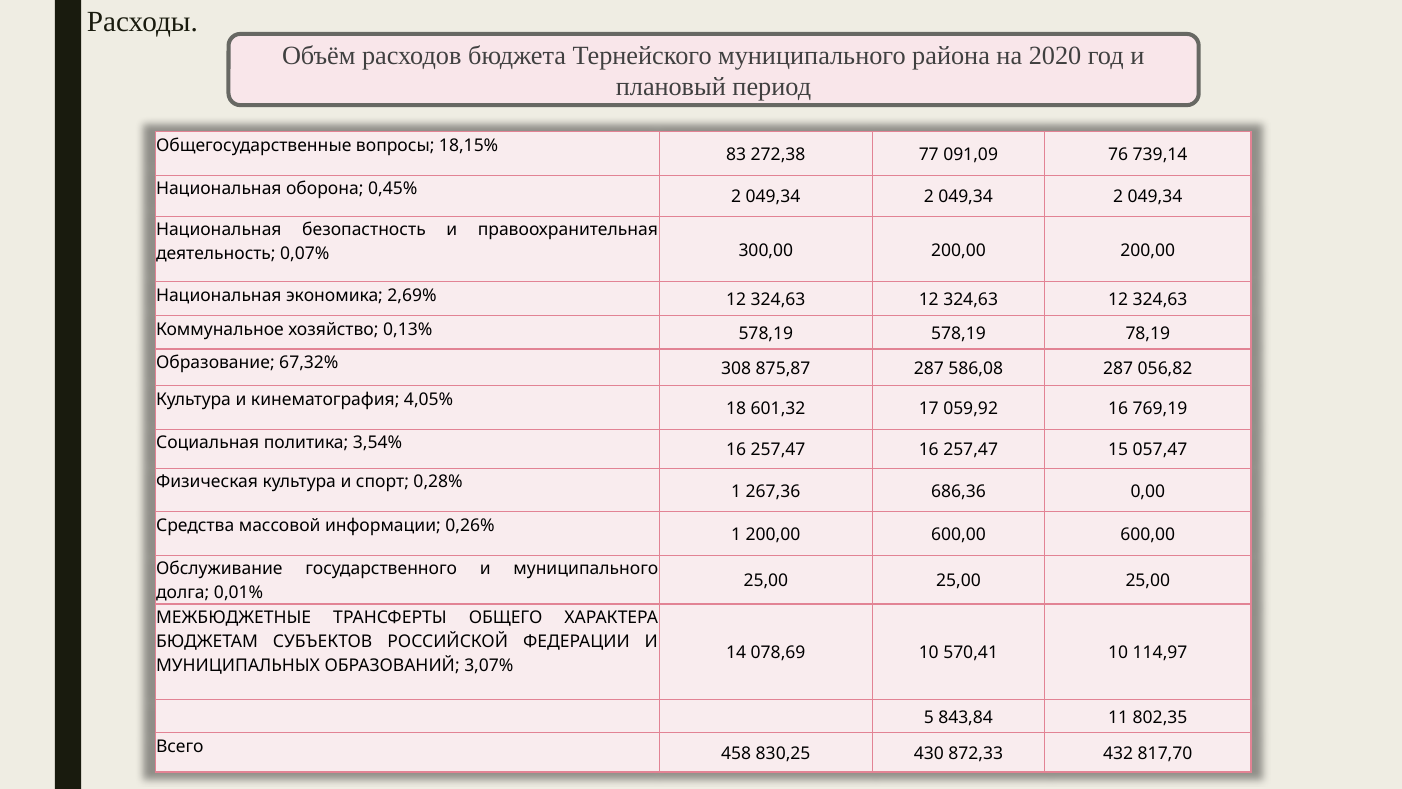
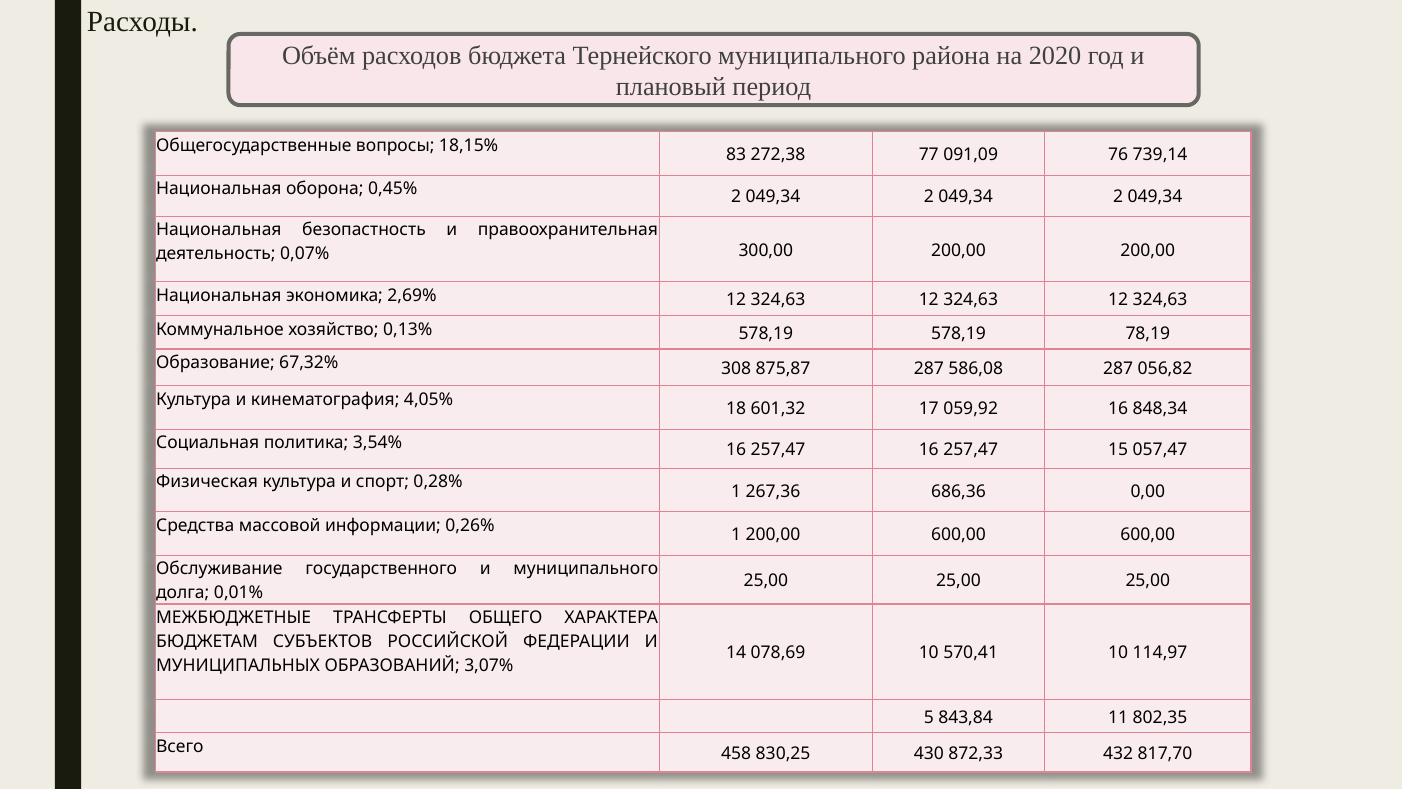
769,19: 769,19 -> 848,34
